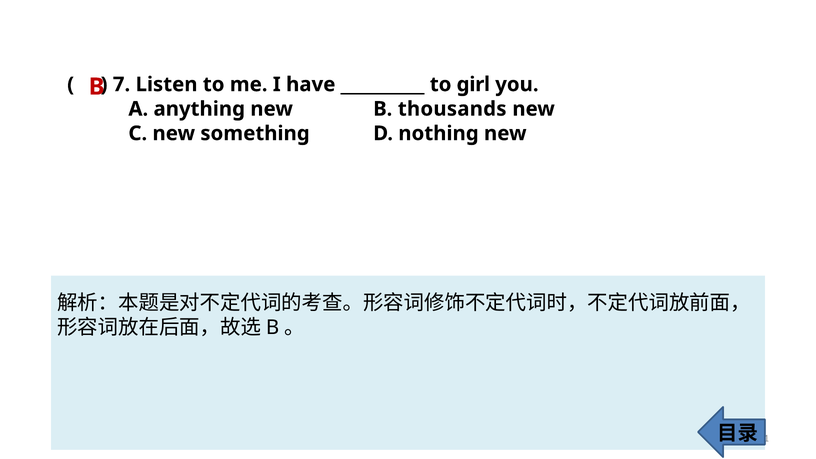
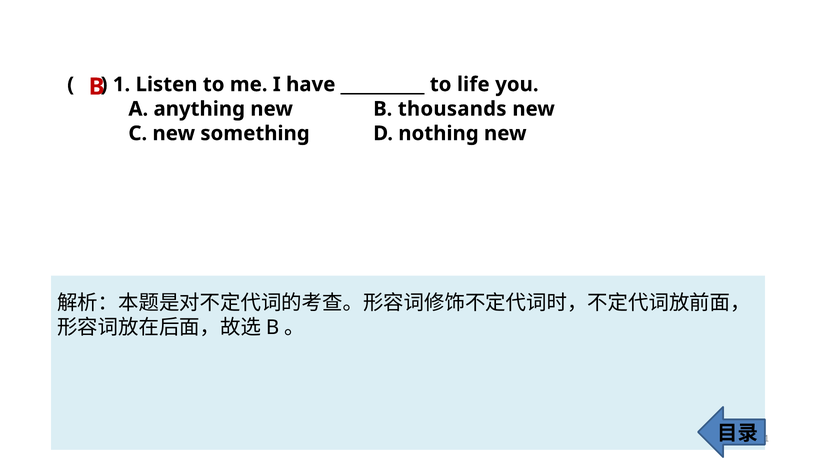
7: 7 -> 1
girl: girl -> life
